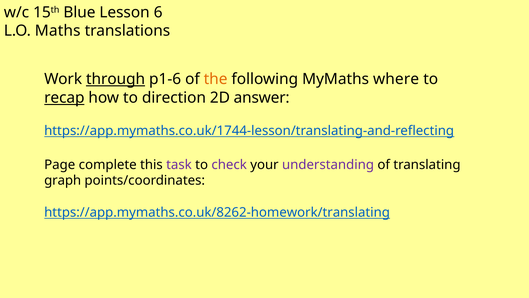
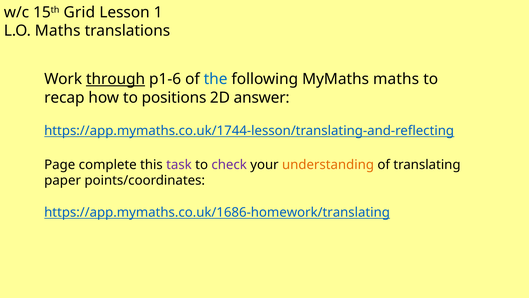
Blue: Blue -> Grid
6: 6 -> 1
the colour: orange -> blue
MyMaths where: where -> maths
recap underline: present -> none
direction: direction -> positions
understanding colour: purple -> orange
graph: graph -> paper
https://app.mymaths.co.uk/8262-homework/translating: https://app.mymaths.co.uk/8262-homework/translating -> https://app.mymaths.co.uk/1686-homework/translating
